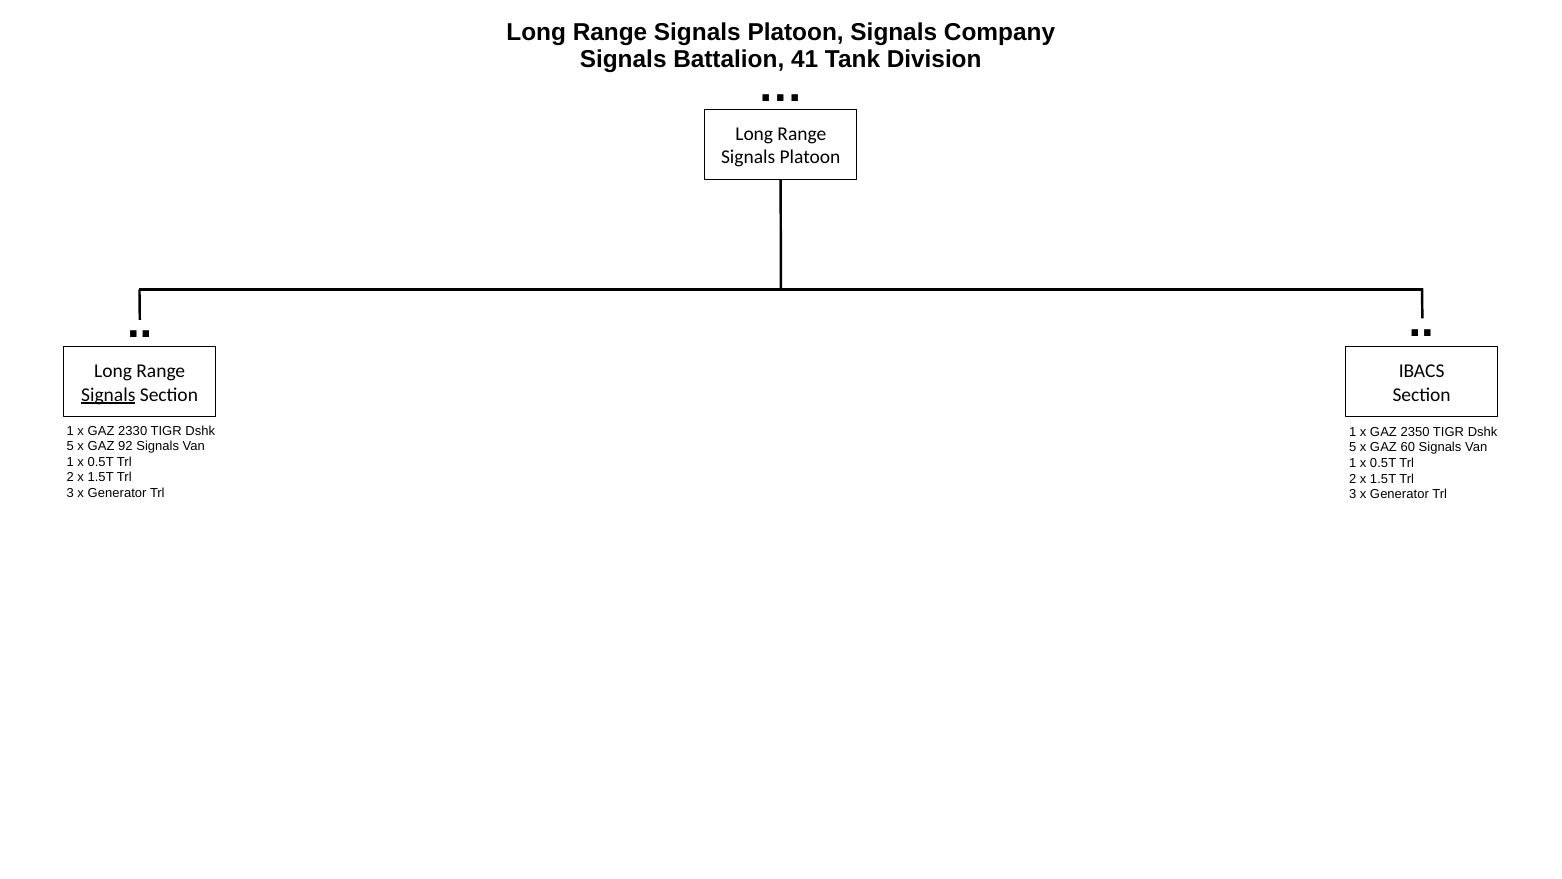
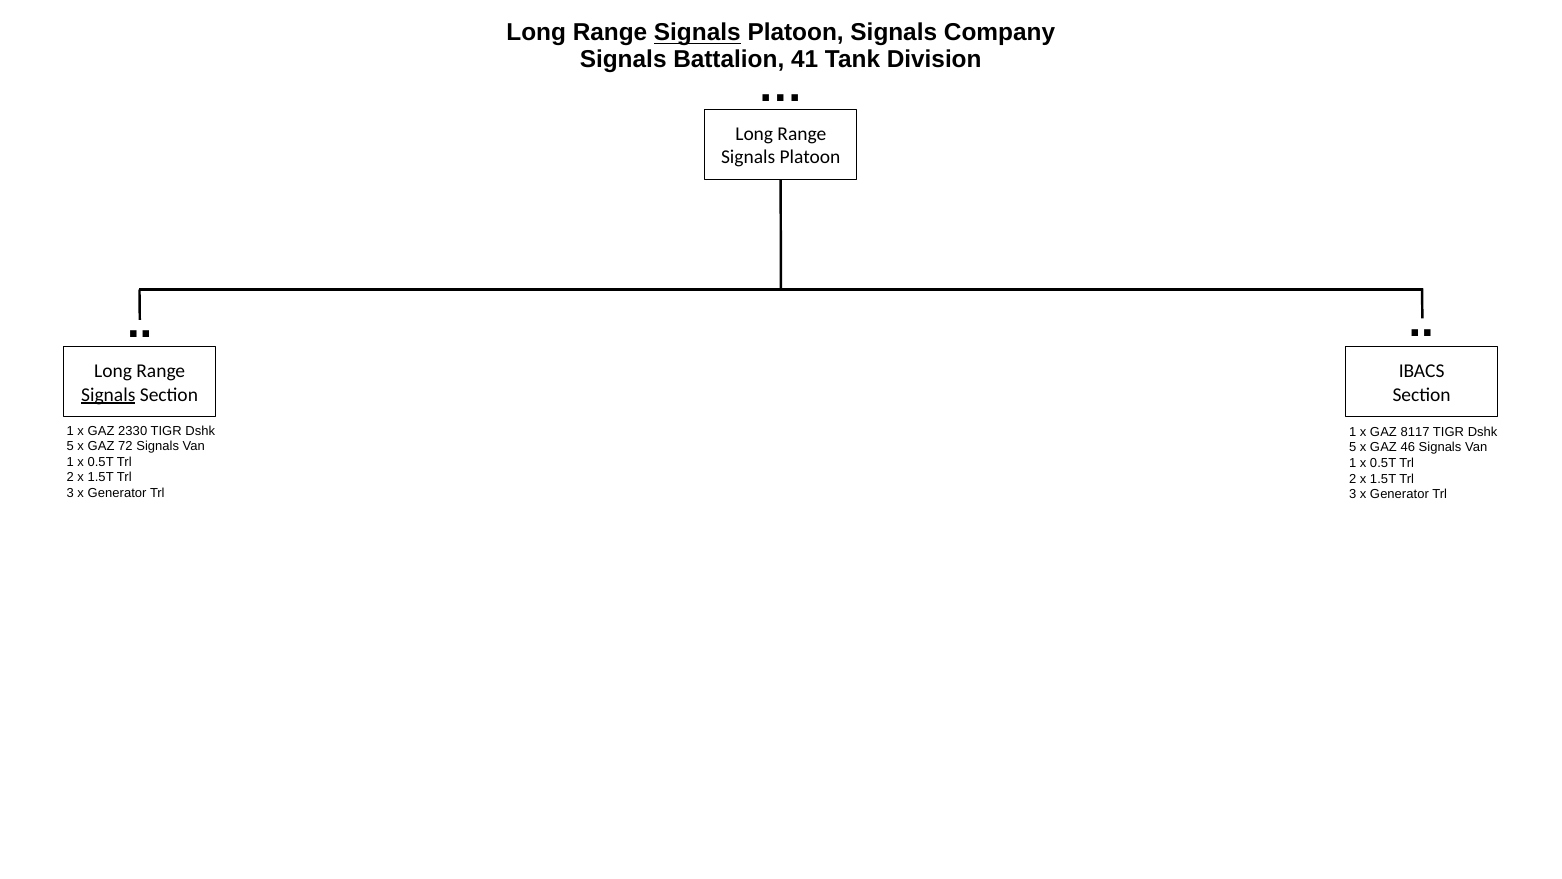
Signals at (697, 33) underline: none -> present
2350: 2350 -> 8117
92: 92 -> 72
60: 60 -> 46
